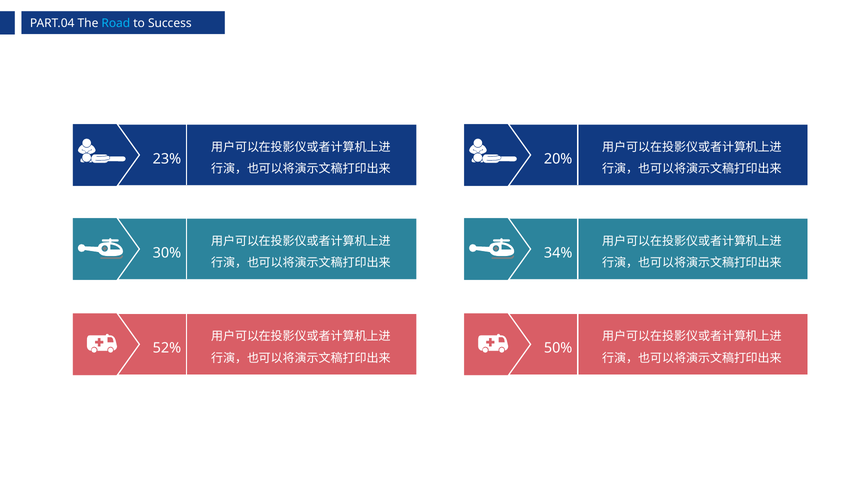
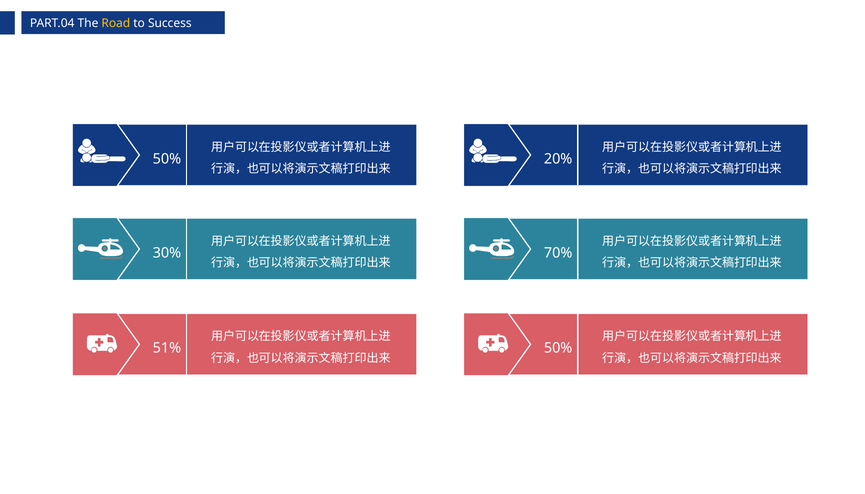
Road colour: light blue -> yellow
23% at (167, 159): 23% -> 50%
34%: 34% -> 70%
52%: 52% -> 51%
